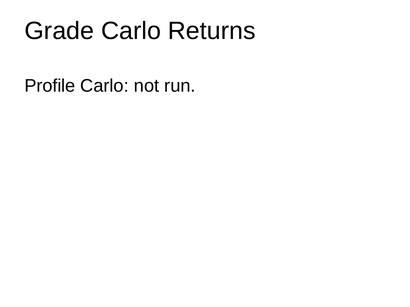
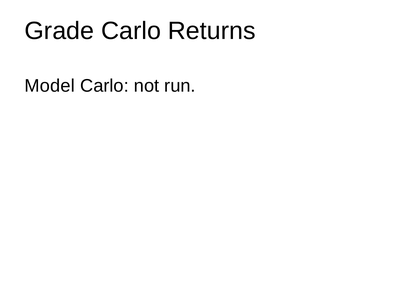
Profile: Profile -> Model
